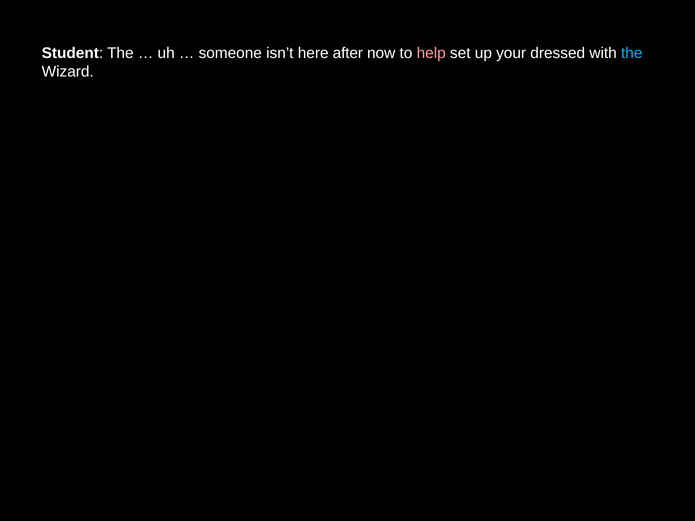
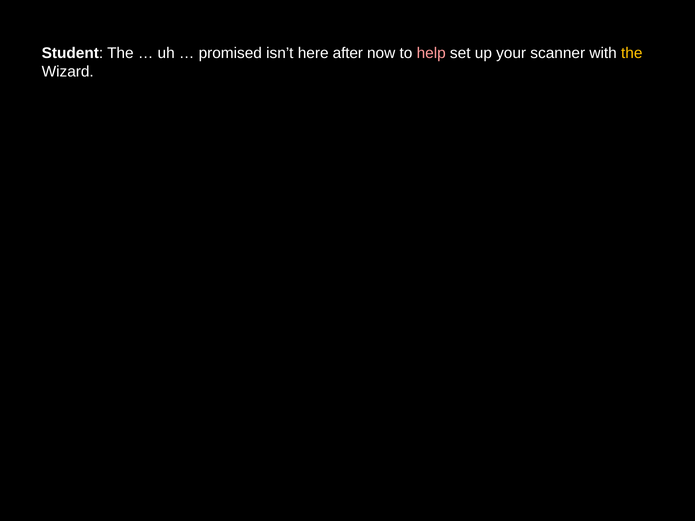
someone: someone -> promised
dressed: dressed -> scanner
the at (632, 53) colour: light blue -> yellow
